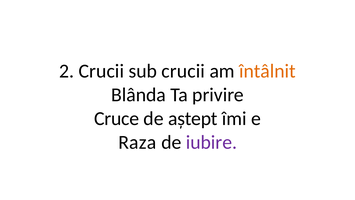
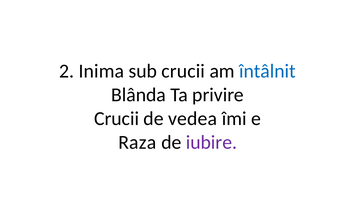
2 Crucii: Crucii -> Inima
întâlnit colour: orange -> blue
Cruce at (117, 118): Cruce -> Crucii
aștept: aștept -> vedea
